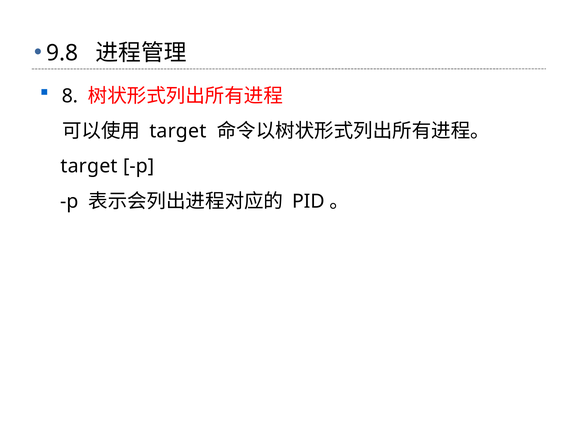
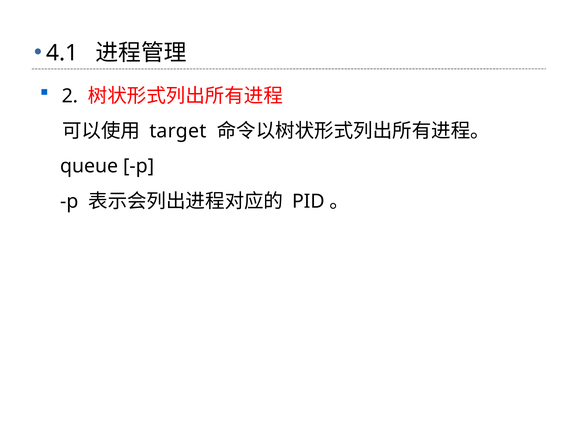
9.8: 9.8 -> 4.1
8: 8 -> 2
target at (89, 166): target -> queue
